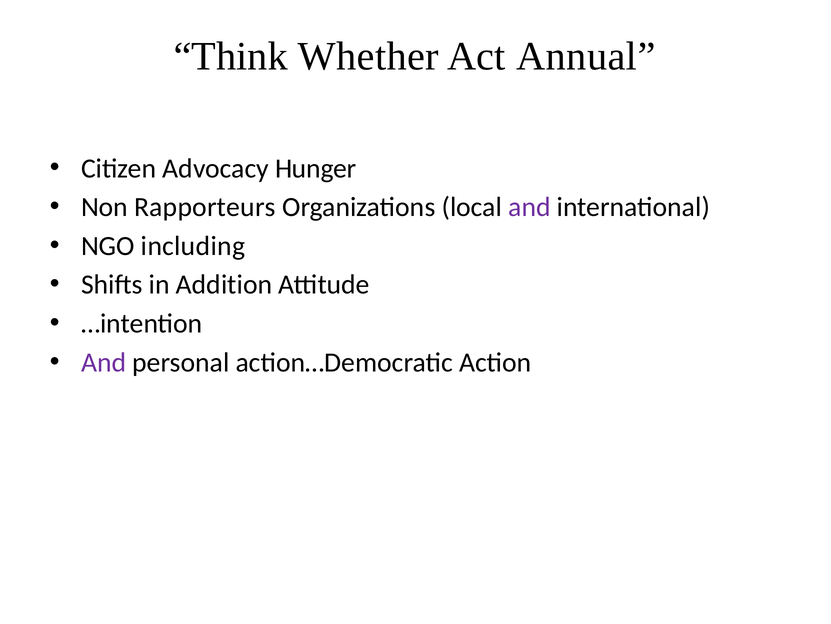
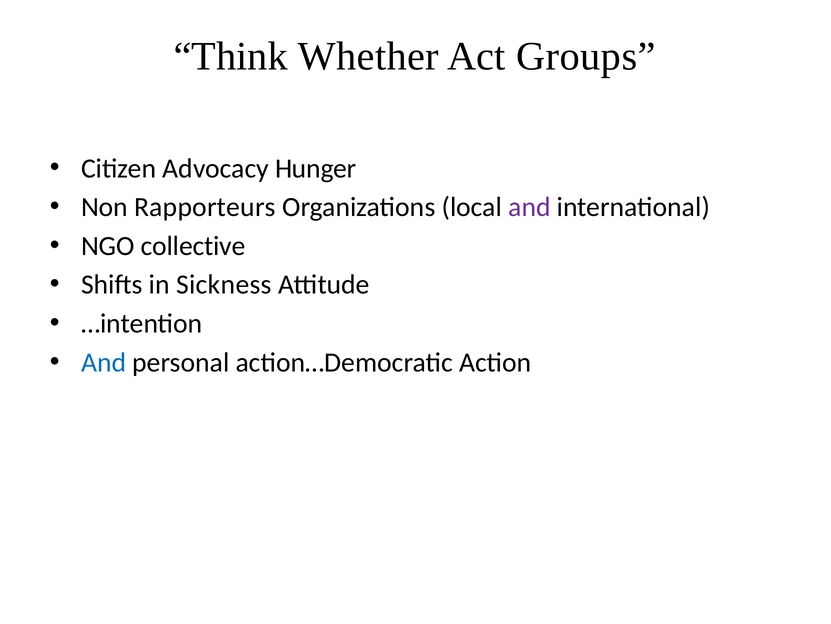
Annual: Annual -> Groups
including: including -> collective
Addition: Addition -> Sickness
And at (104, 362) colour: purple -> blue
